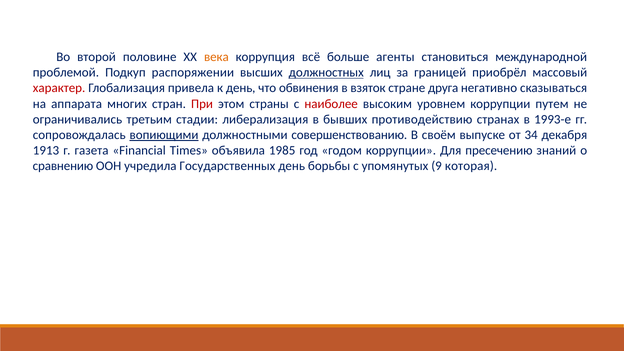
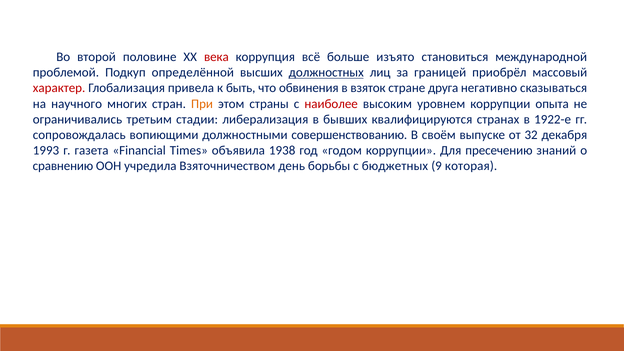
века colour: orange -> red
агенты: агенты -> изъято
распоряжении: распоряжении -> определённой
к день: день -> быть
аппарата: аппарата -> научного
При colour: red -> orange
путем: путем -> опыта
противодействию: противодействию -> квалифицируются
1993-е: 1993-е -> 1922-е
вопиющими underline: present -> none
34: 34 -> 32
1913: 1913 -> 1993
1985: 1985 -> 1938
Государственных: Государственных -> Взяточничеством
упомянутых: упомянутых -> бюджетных
